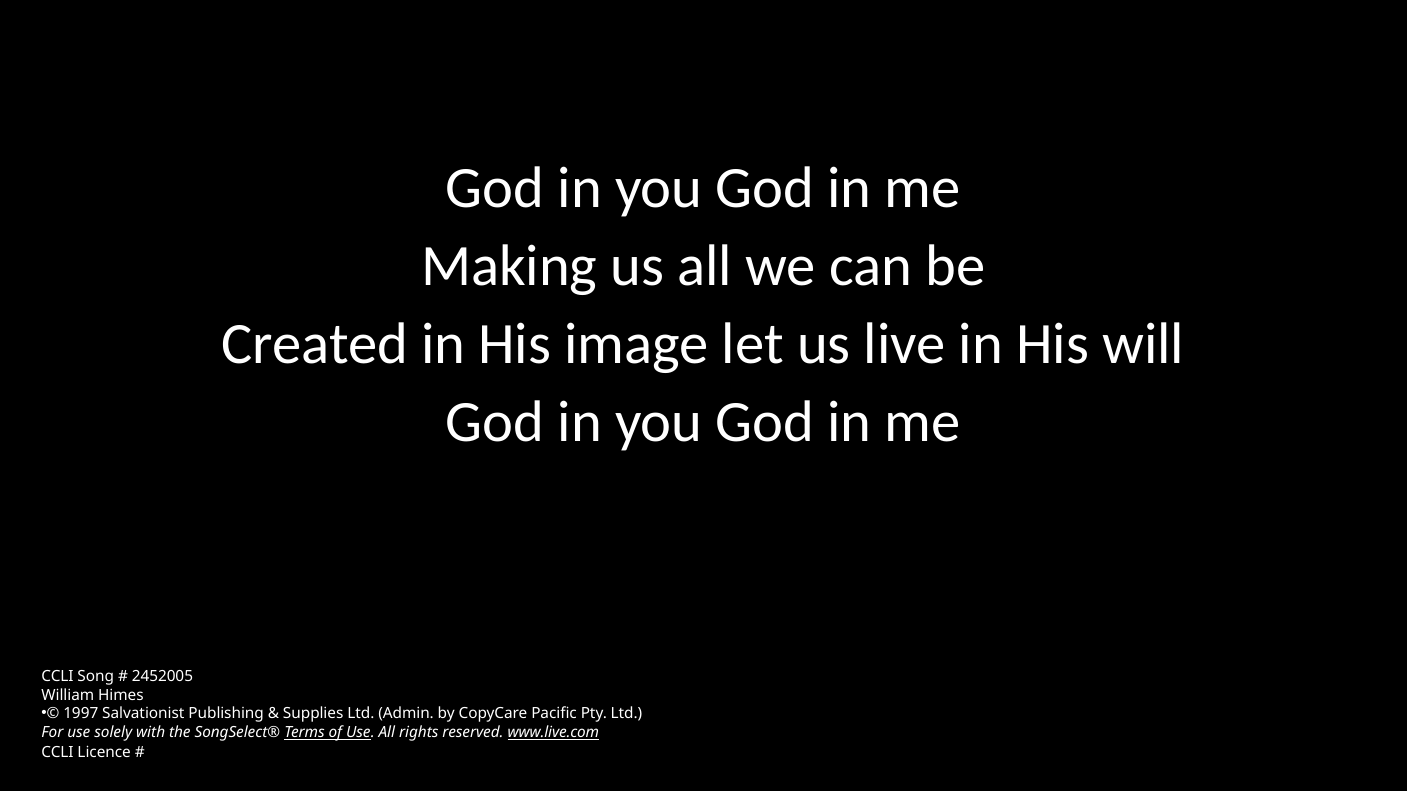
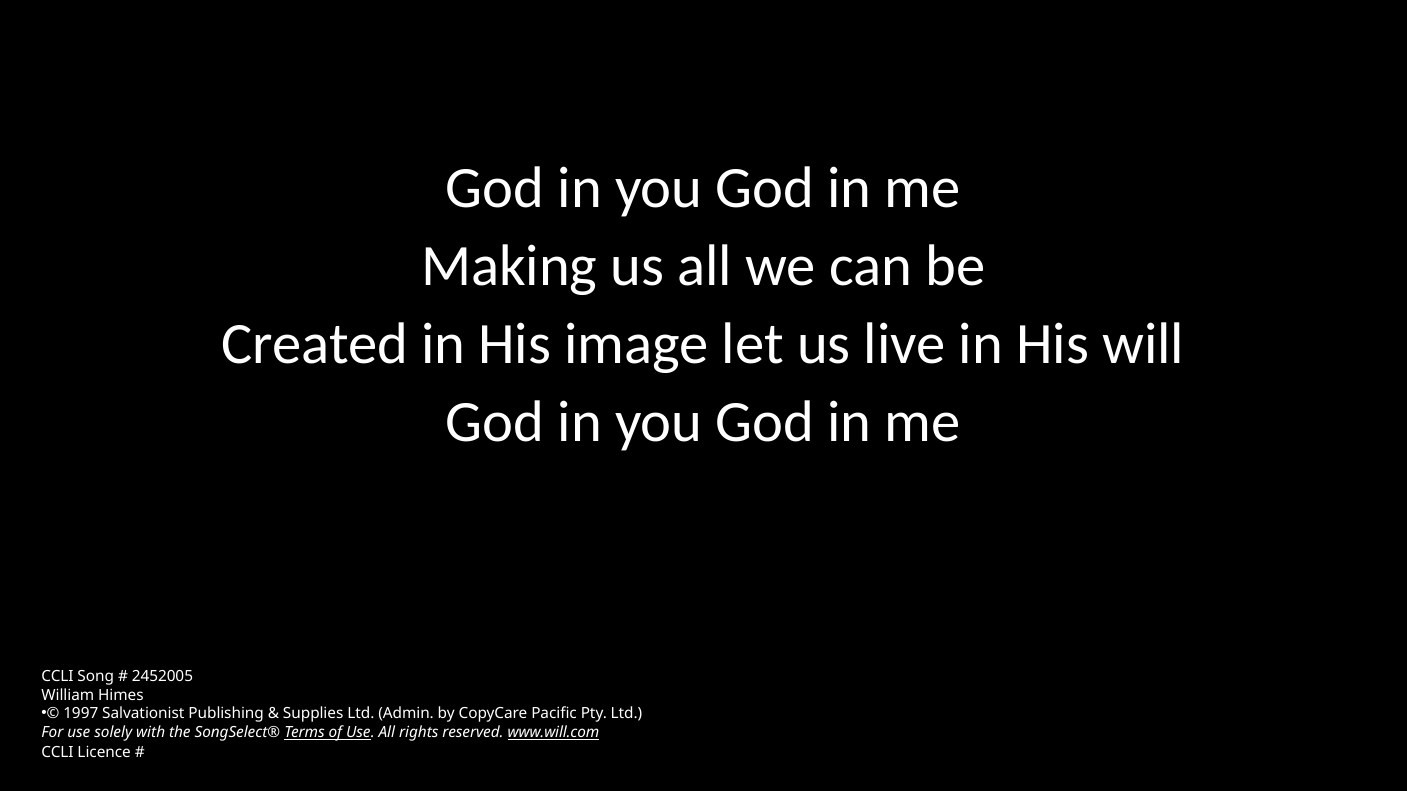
www.live.com: www.live.com -> www.will.com
